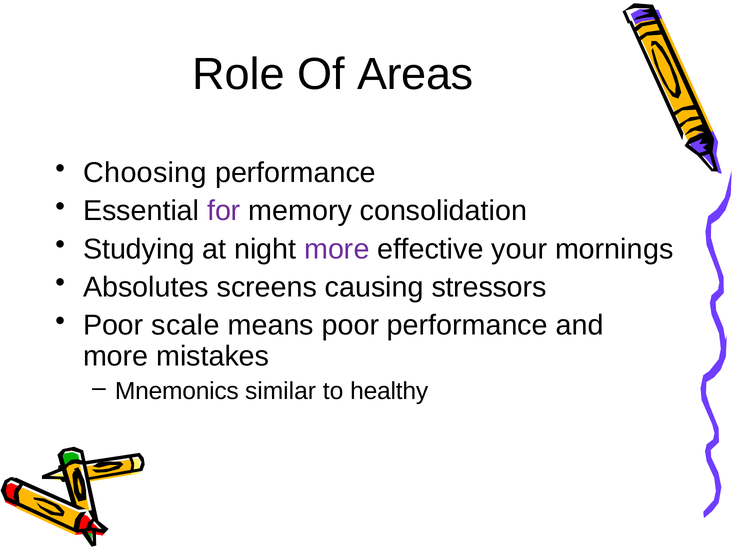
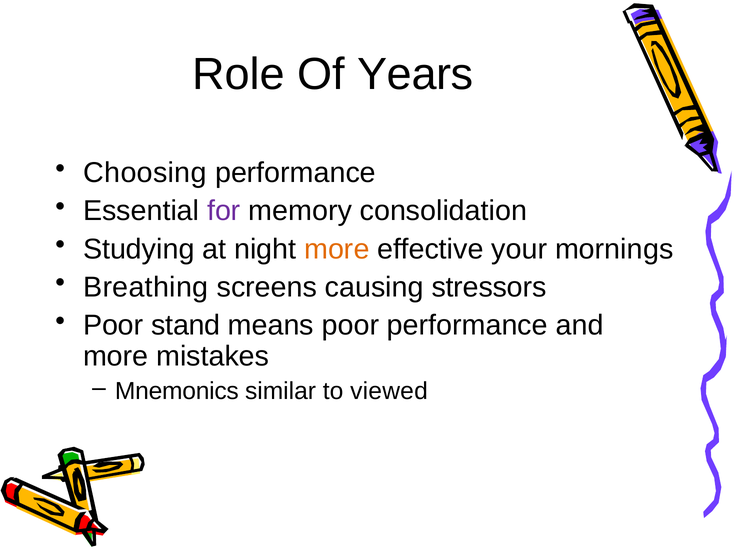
Areas: Areas -> Years
more at (337, 249) colour: purple -> orange
Absolutes: Absolutes -> Breathing
scale: scale -> stand
healthy: healthy -> viewed
